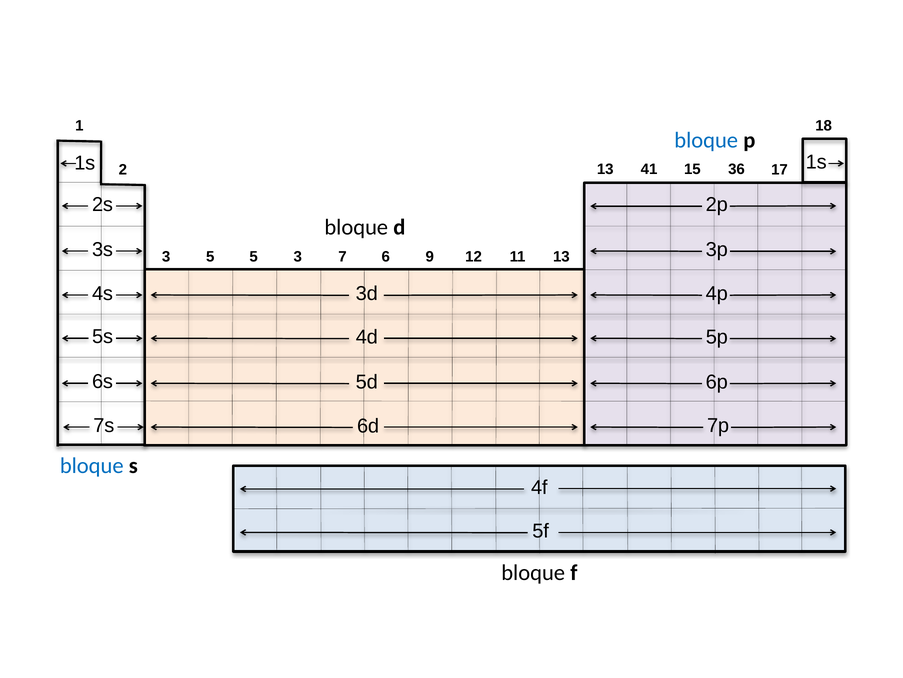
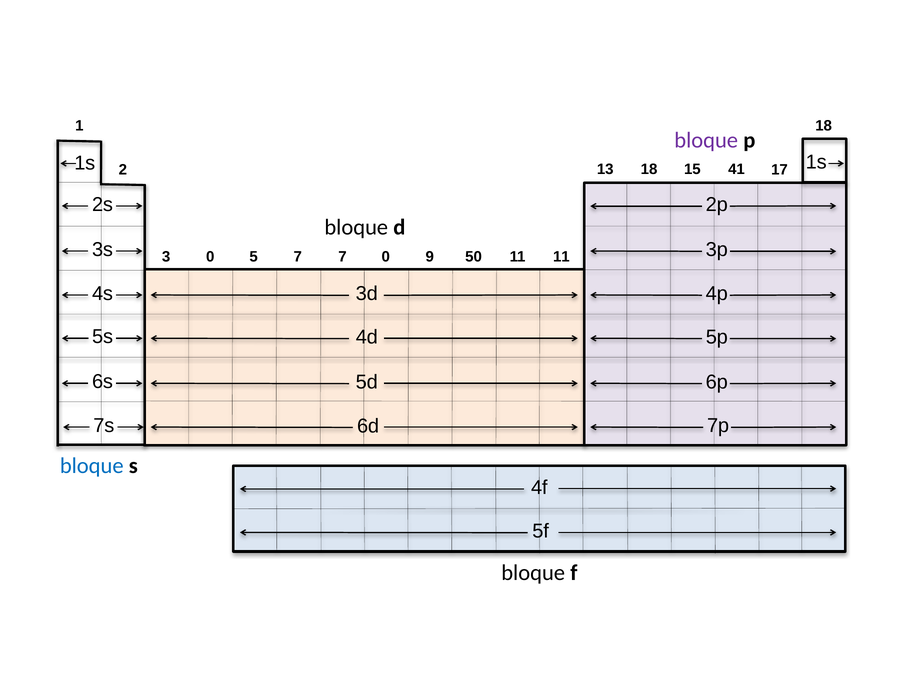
bloque at (706, 140) colour: blue -> purple
13 41: 41 -> 18
36: 36 -> 41
3 5: 5 -> 0
5 3: 3 -> 7
7 6: 6 -> 0
12: 12 -> 50
11 13: 13 -> 11
